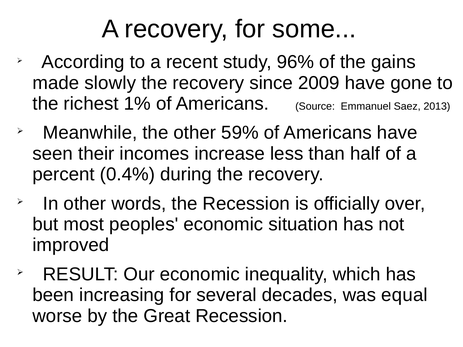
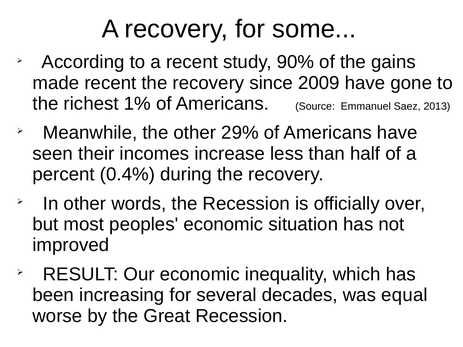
96%: 96% -> 90%
made slowly: slowly -> recent
59%: 59% -> 29%
